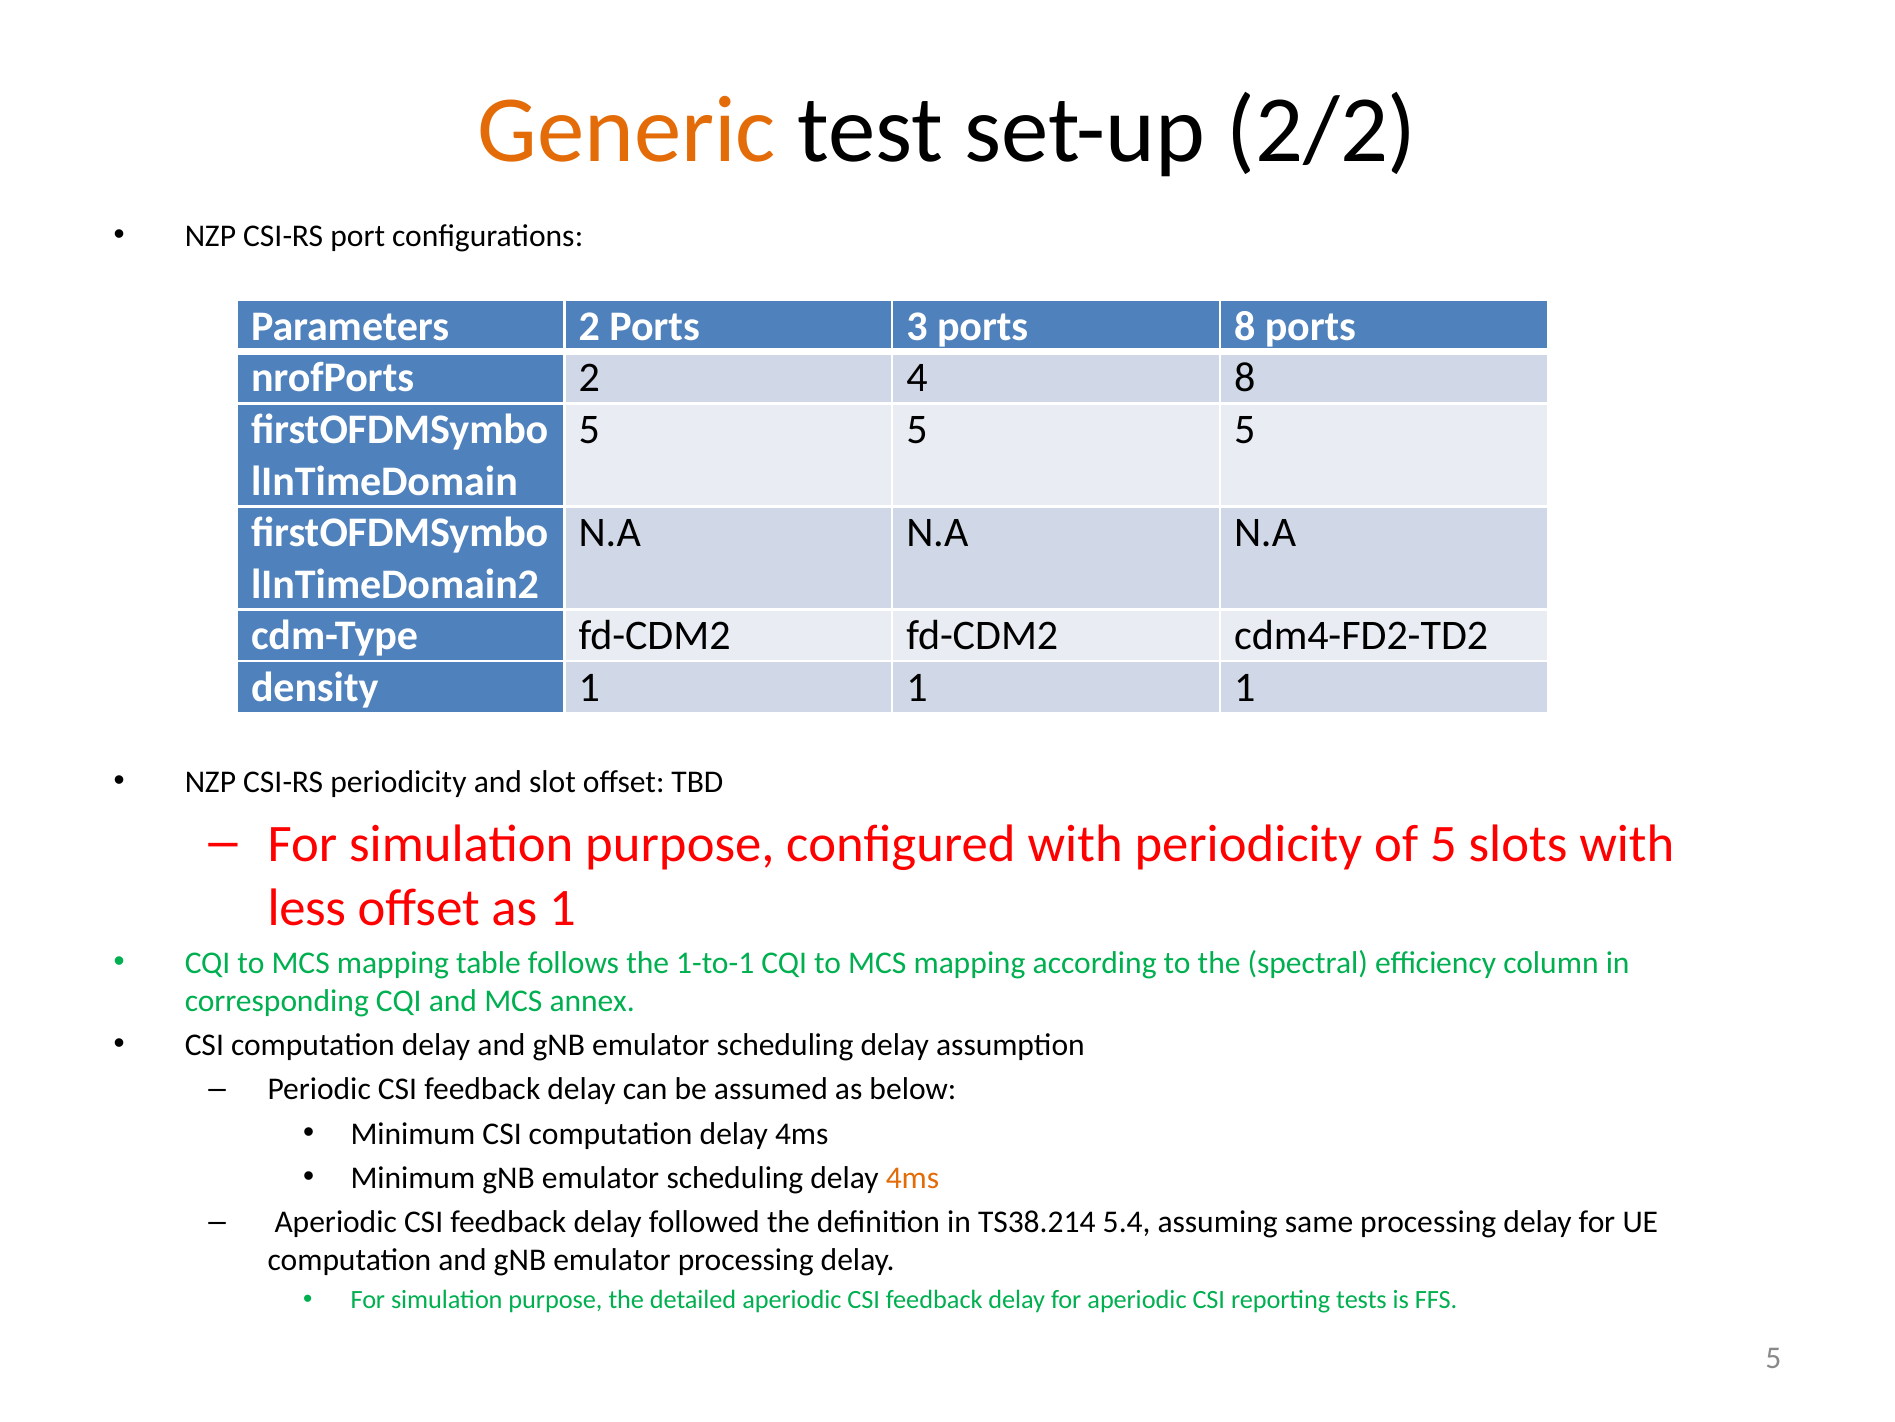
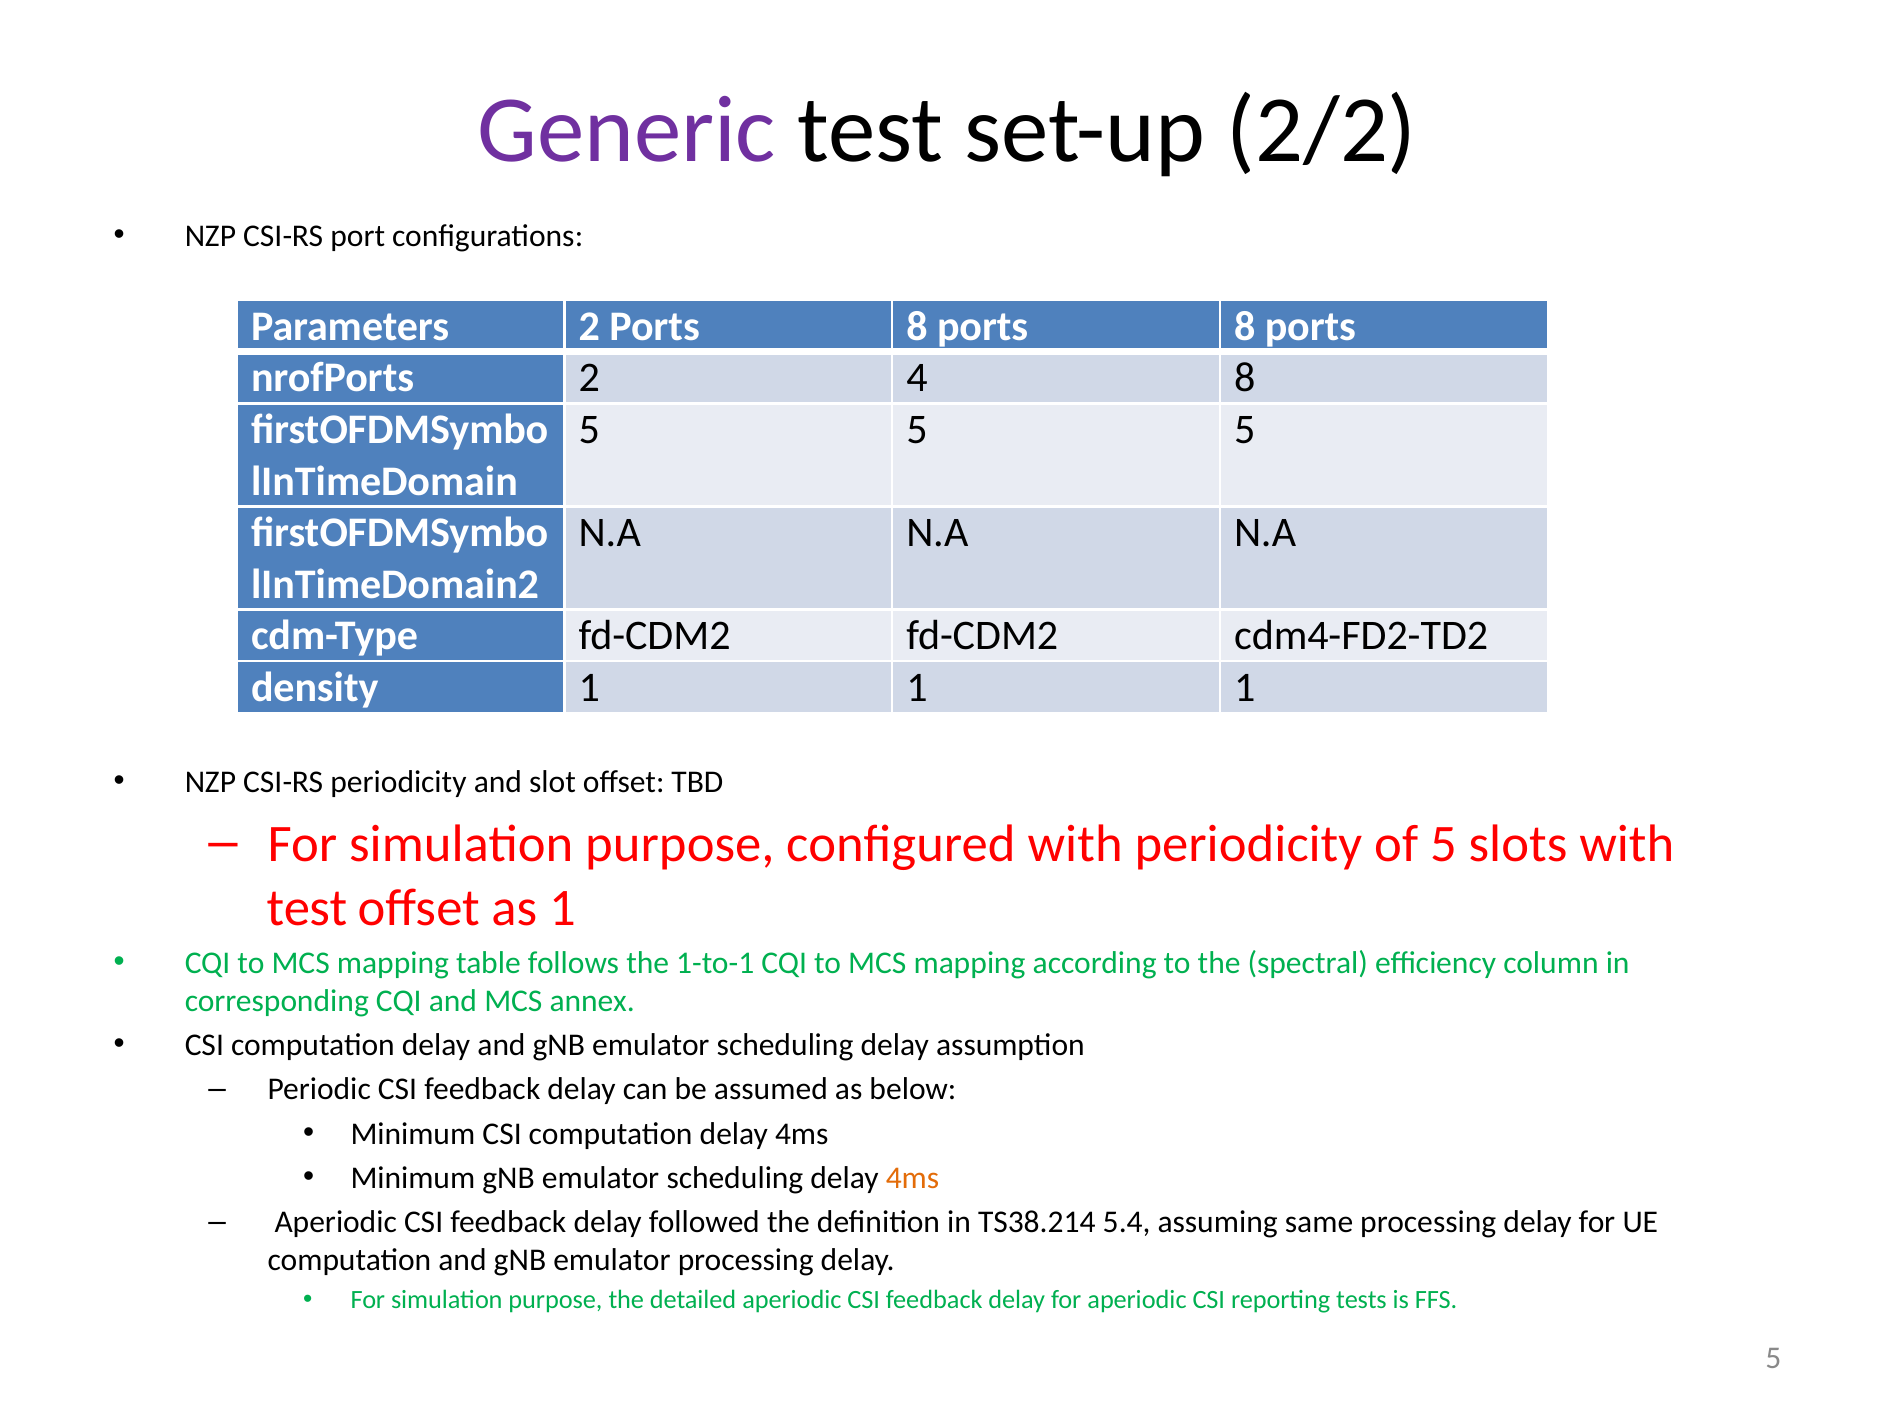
Generic colour: orange -> purple
2 Ports 3: 3 -> 8
less at (307, 907): less -> test
